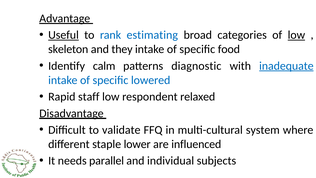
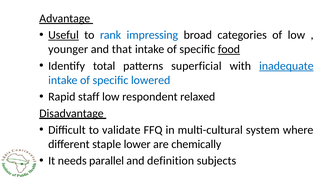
estimating: estimating -> impressing
low at (296, 35) underline: present -> none
skeleton: skeleton -> younger
they: they -> that
food underline: none -> present
calm: calm -> total
diagnostic: diagnostic -> superficial
influenced: influenced -> chemically
individual: individual -> definition
